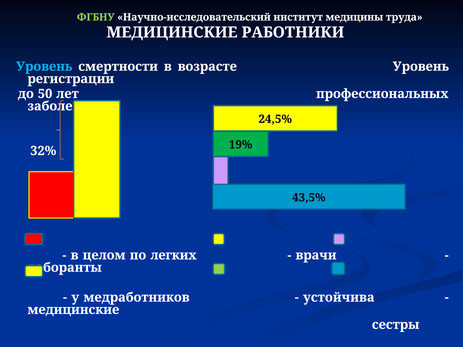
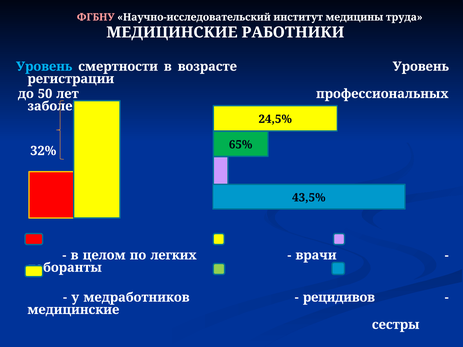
ФГБНУ colour: light green -> pink
19%: 19% -> 65%
устойчива: устойчива -> рецидивов
